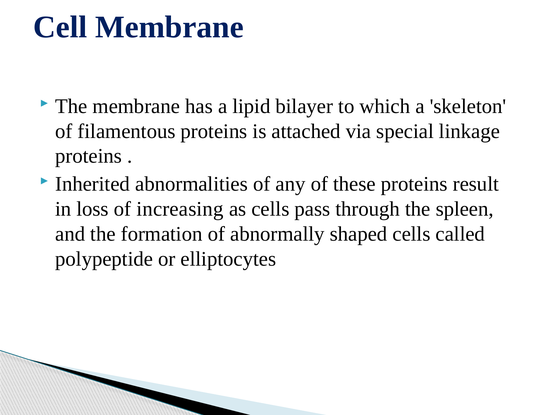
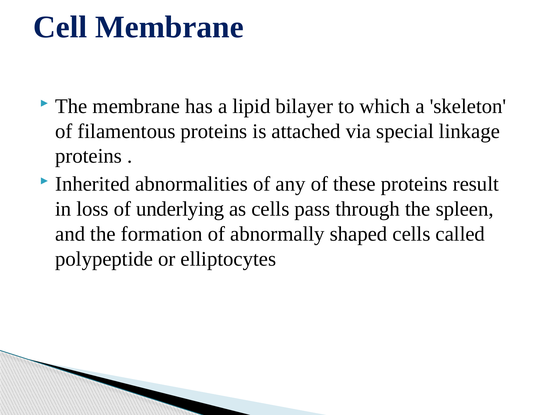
increasing: increasing -> underlying
